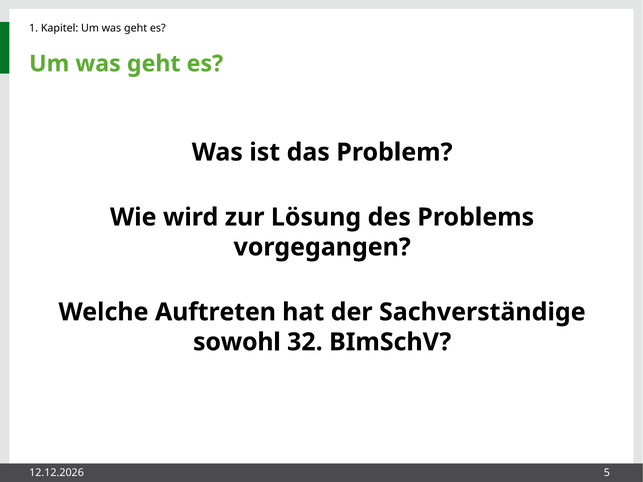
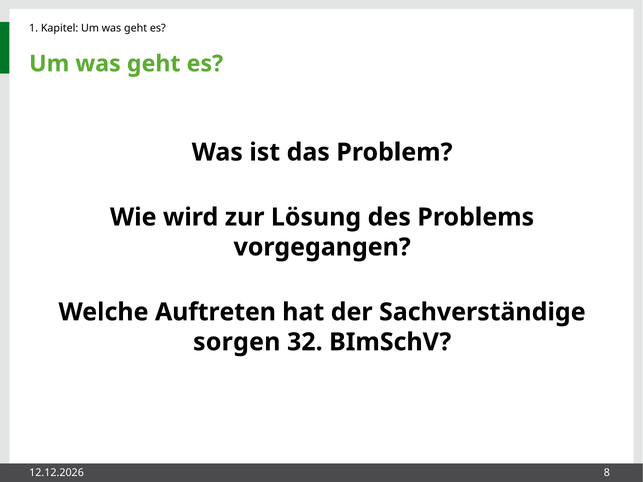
sowohl: sowohl -> sorgen
5: 5 -> 8
